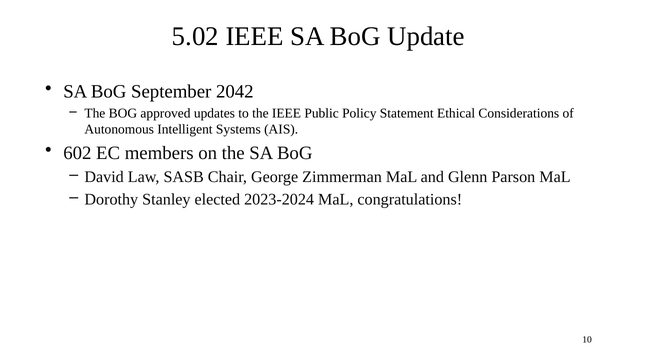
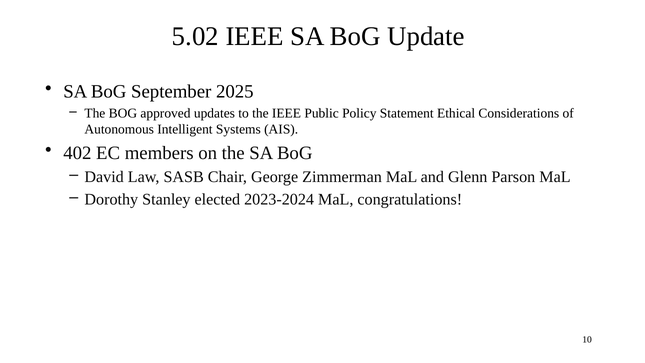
2042: 2042 -> 2025
602: 602 -> 402
